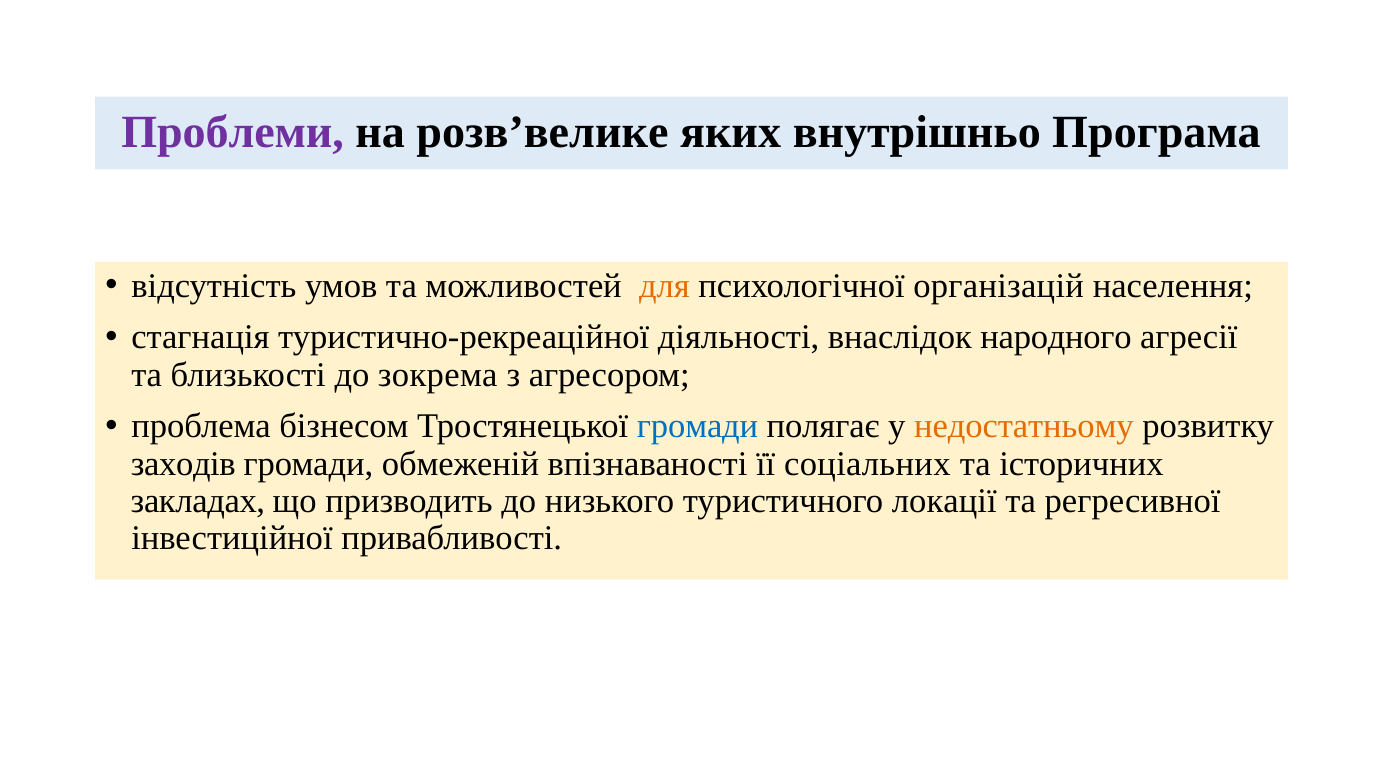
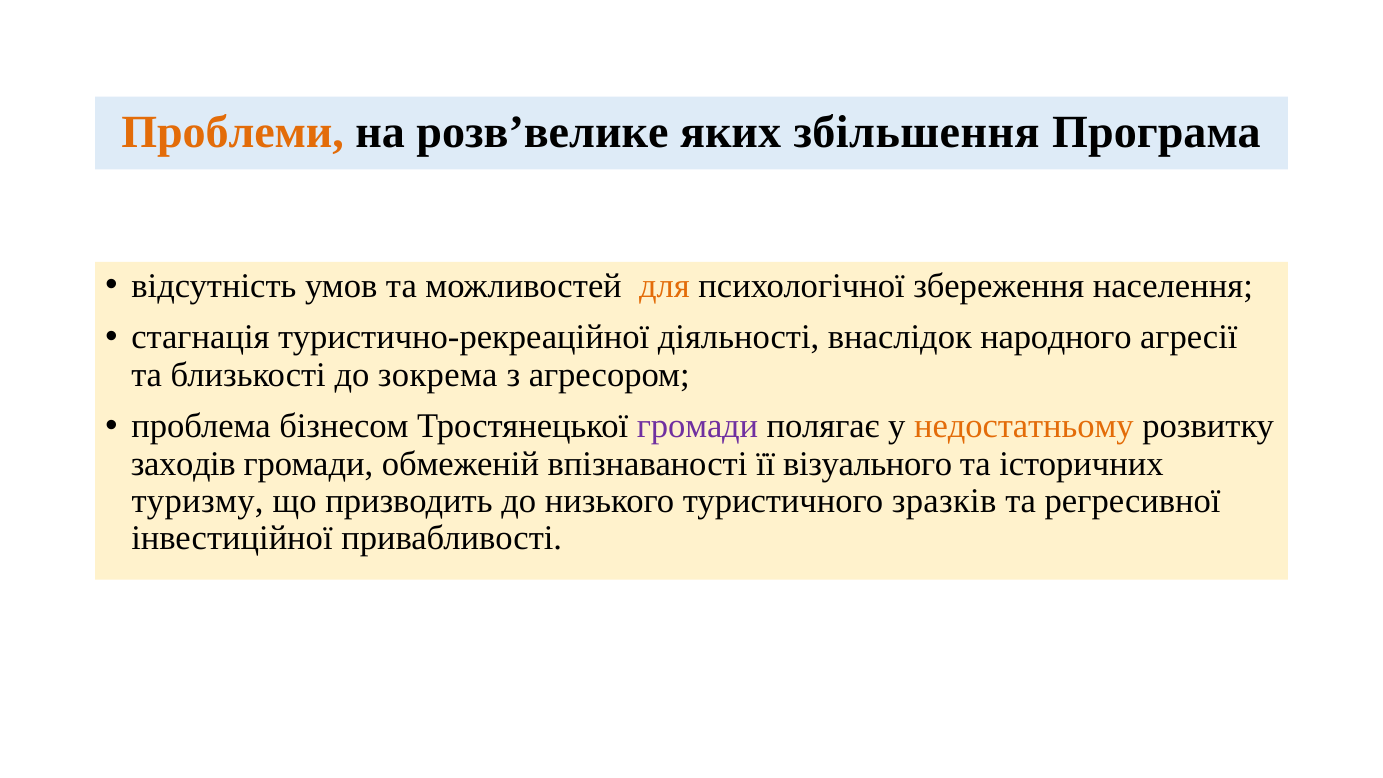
Проблеми colour: purple -> orange
внутрішньо: внутрішньо -> збільшення
організацій: організацій -> збереження
громади at (698, 426) colour: blue -> purple
соціальних: соціальних -> візуального
закладах: закладах -> туризму
локації: локації -> зразків
